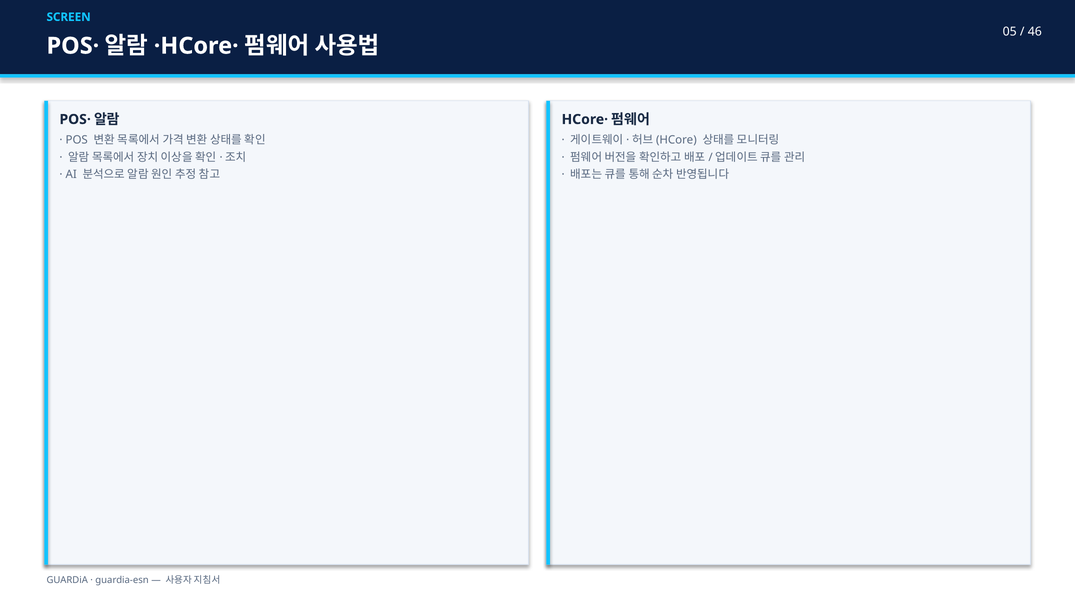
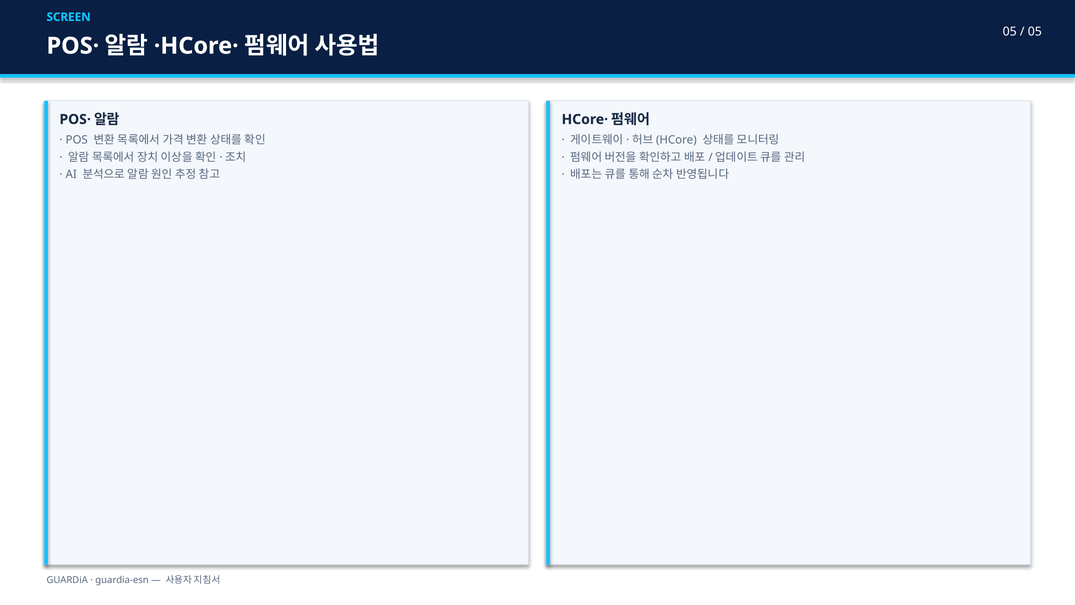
46 at (1035, 32): 46 -> 05
